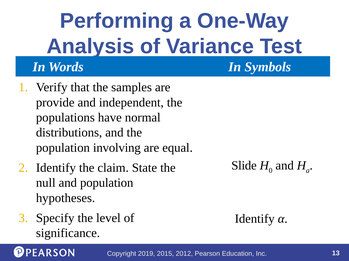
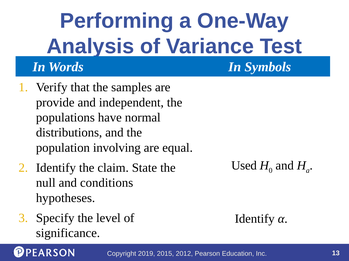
Slide: Slide -> Used
and population: population -> conditions
